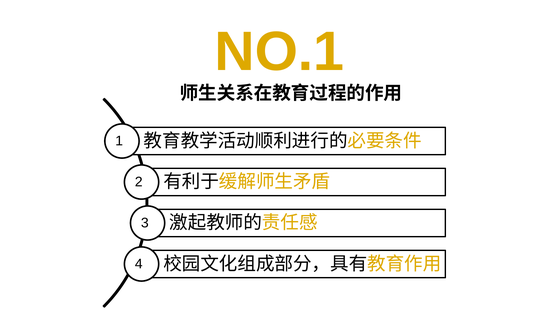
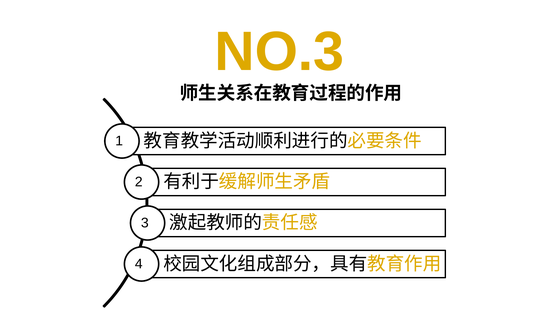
NO.1: NO.1 -> NO.3
